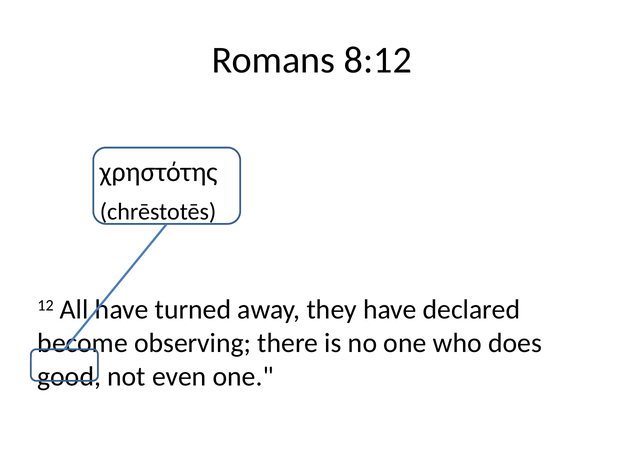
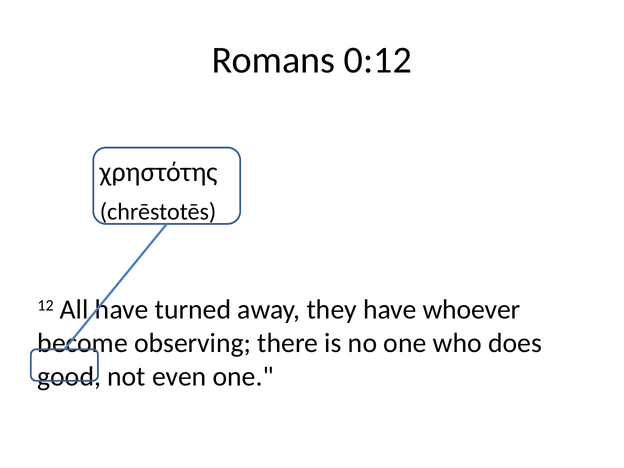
8:12: 8:12 -> 0:12
declared: declared -> whoever
